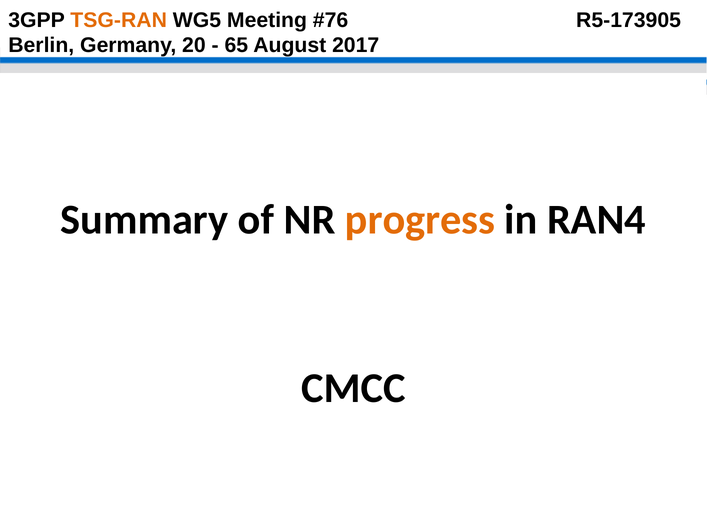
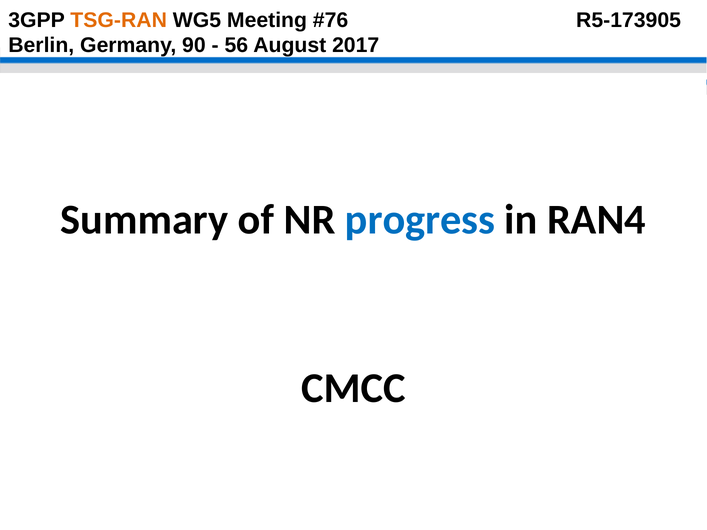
20: 20 -> 90
65: 65 -> 56
progress colour: orange -> blue
